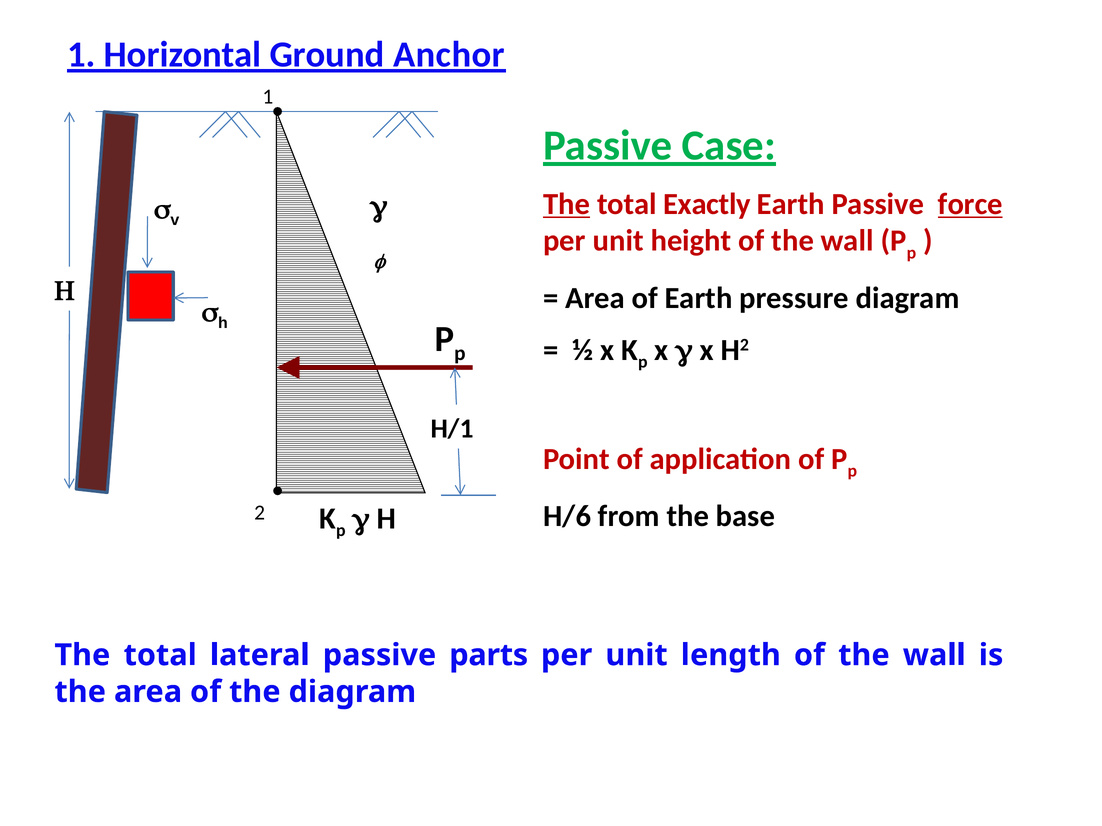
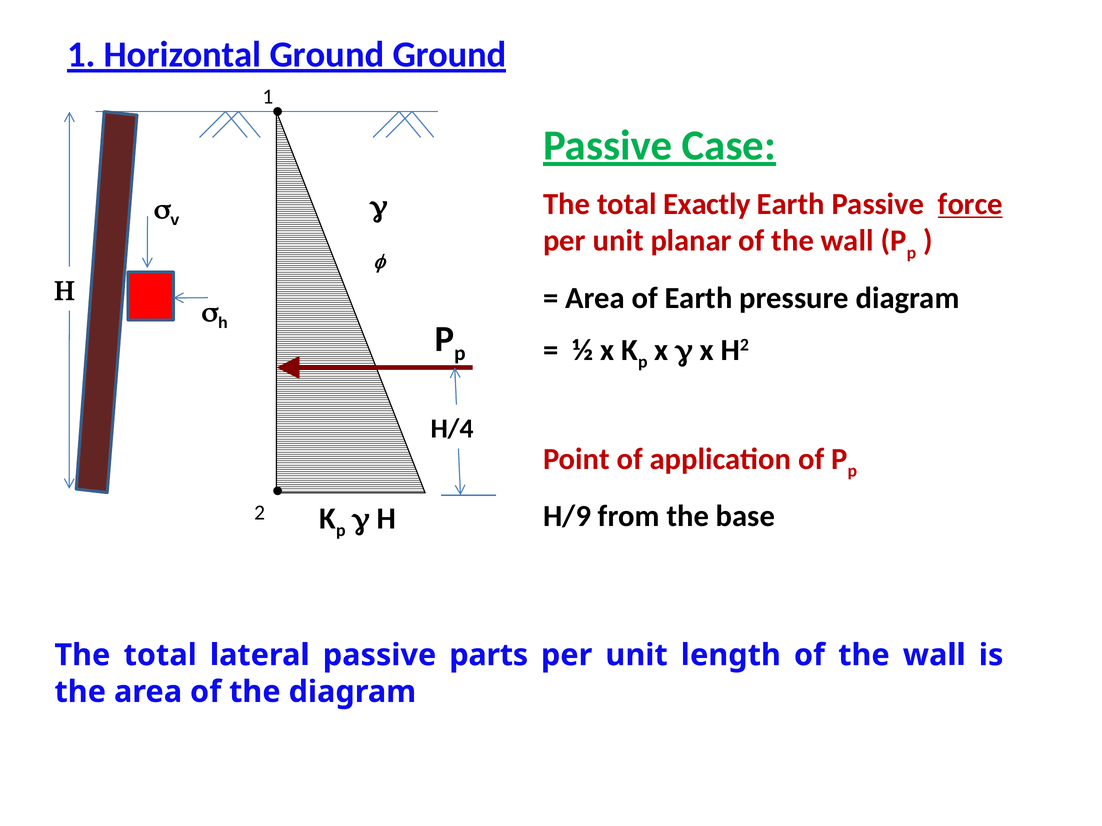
Ground Anchor: Anchor -> Ground
The at (567, 204) underline: present -> none
height: height -> planar
H/1: H/1 -> H/4
H/6: H/6 -> H/9
